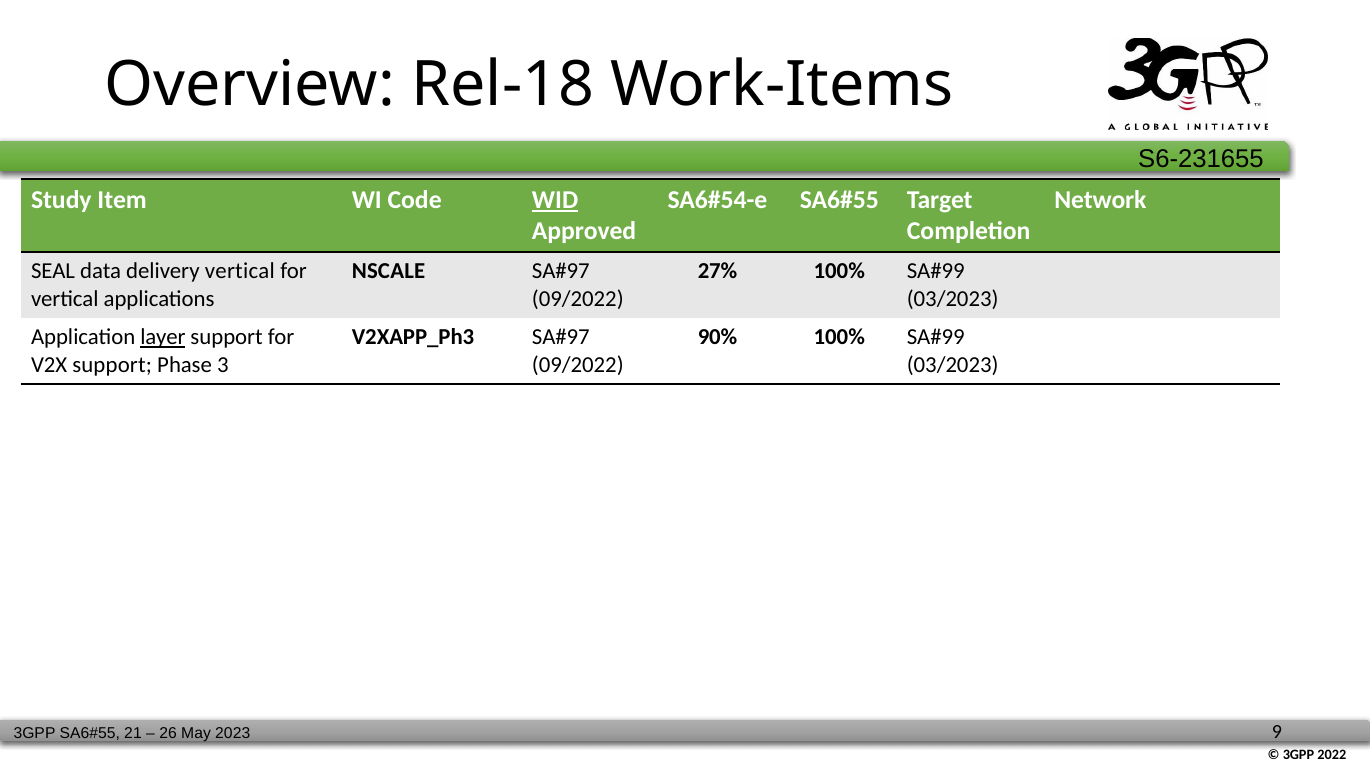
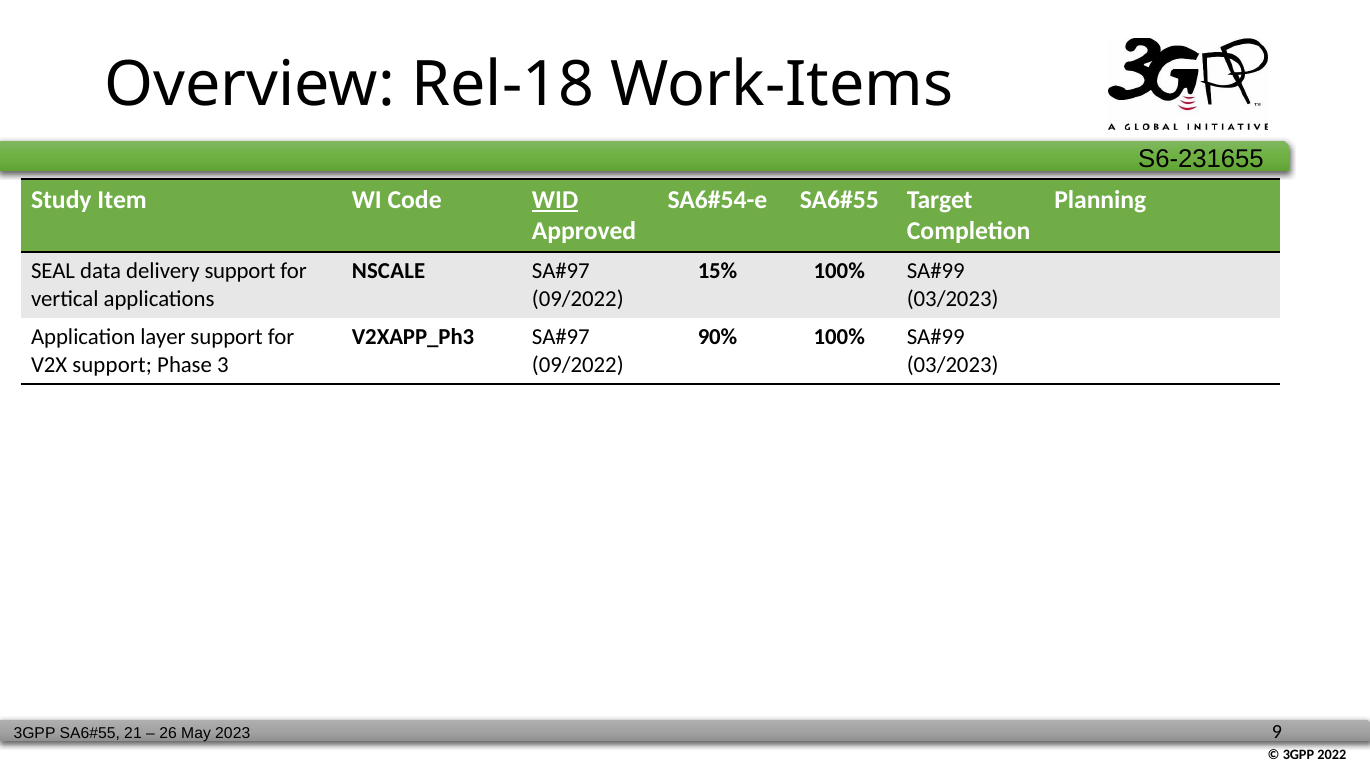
Network: Network -> Planning
delivery vertical: vertical -> support
27%: 27% -> 15%
layer underline: present -> none
